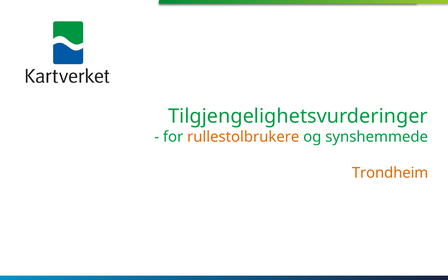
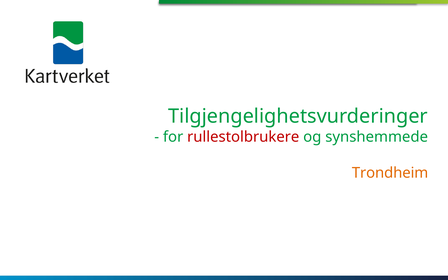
rullestolbrukere colour: orange -> red
